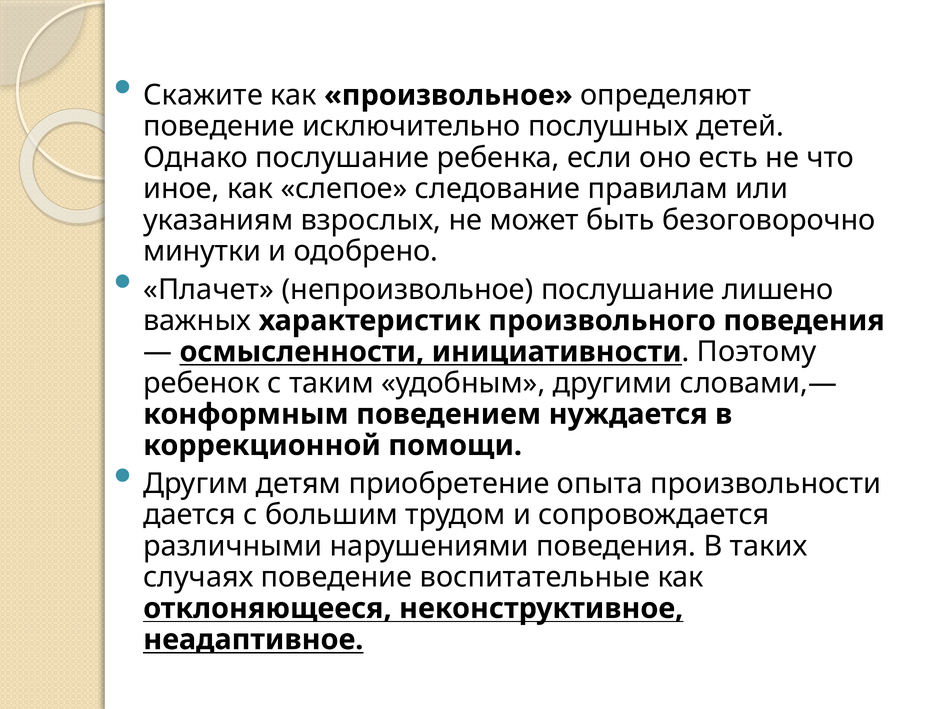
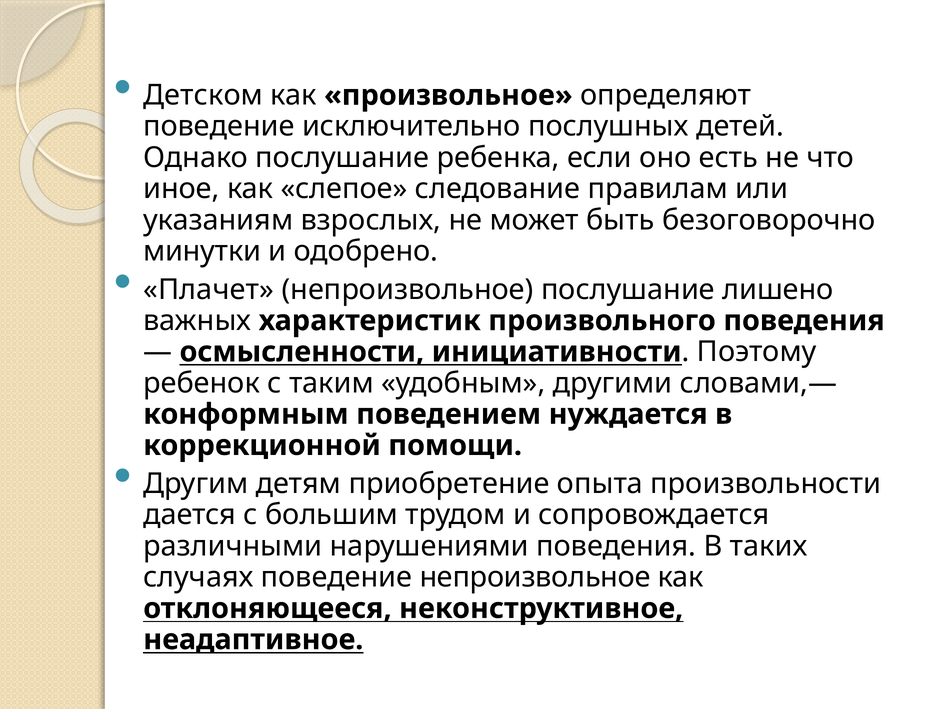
Скажите: Скажите -> Детском
поведение воспитательные: воспитательные -> непроизвольное
